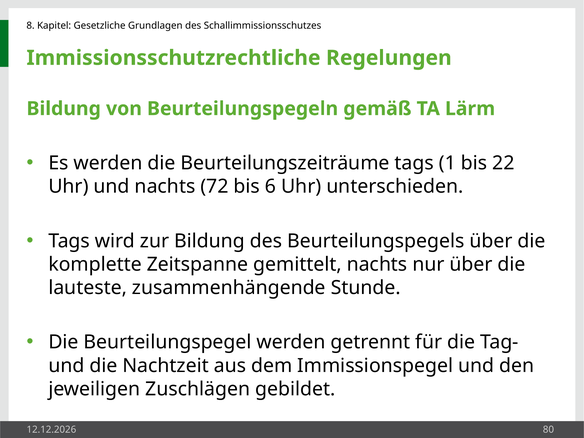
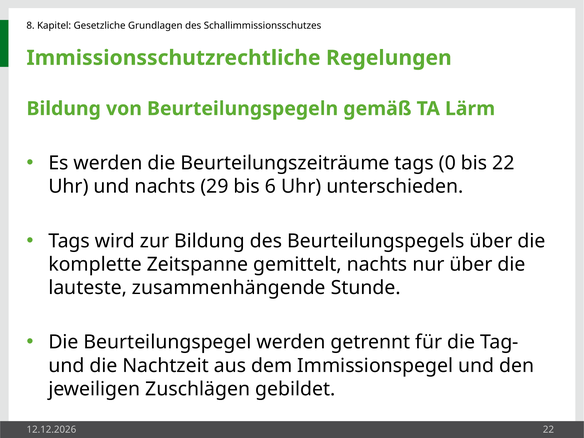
1: 1 -> 0
72: 72 -> 29
80 at (548, 430): 80 -> 22
